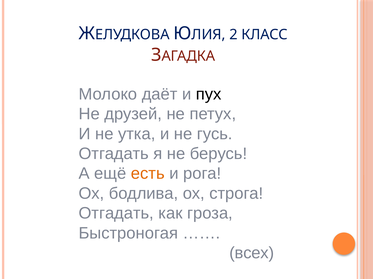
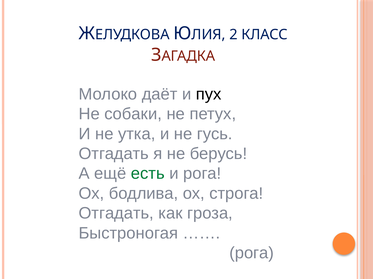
друзей: друзей -> собаки
есть colour: orange -> green
всех at (252, 254): всех -> рога
